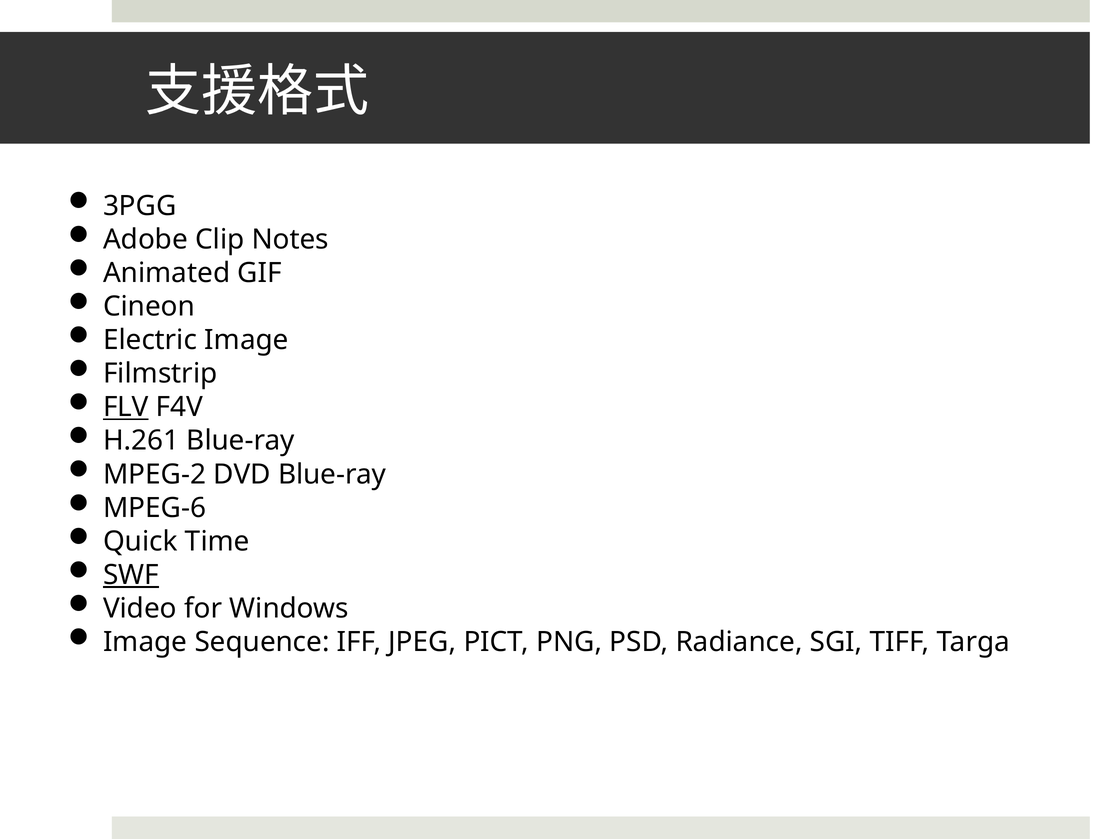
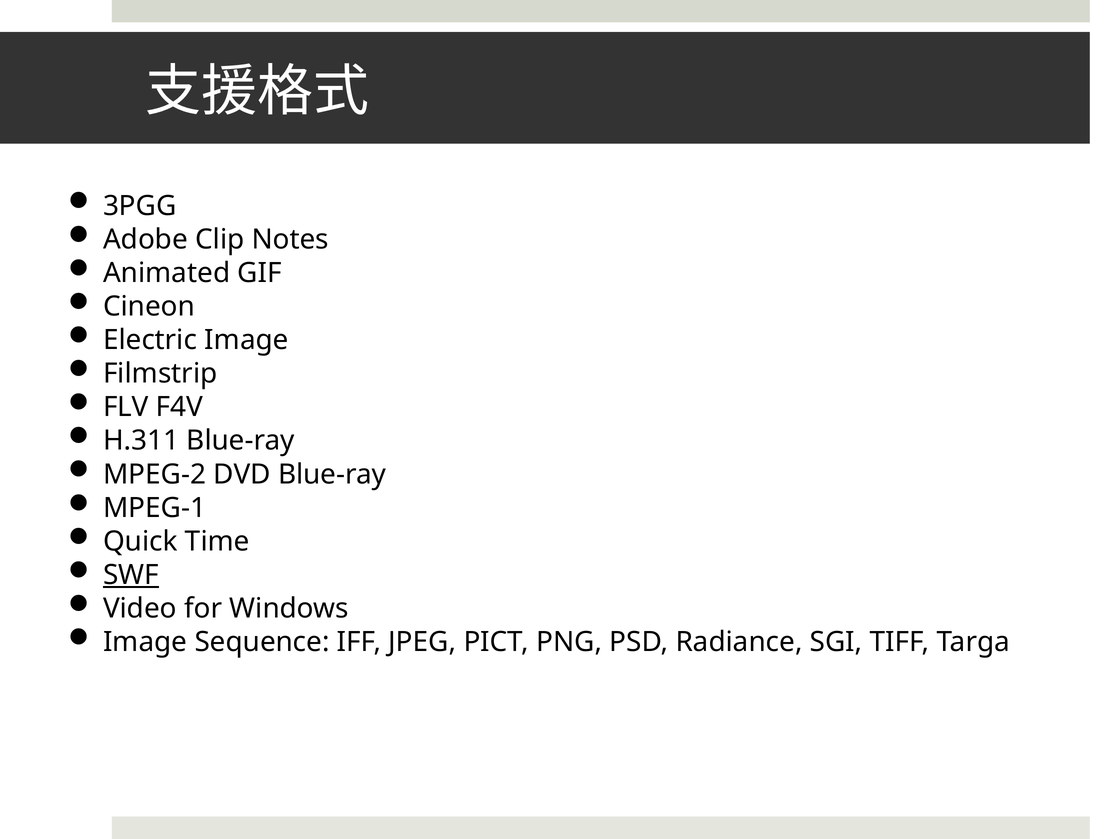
FLV underline: present -> none
H.261: H.261 -> H.311
MPEG-6: MPEG-6 -> MPEG-1
